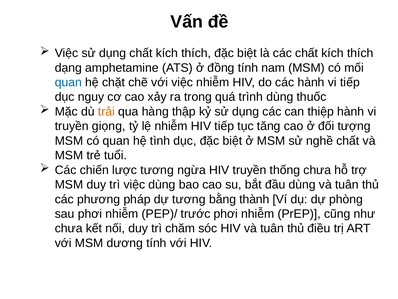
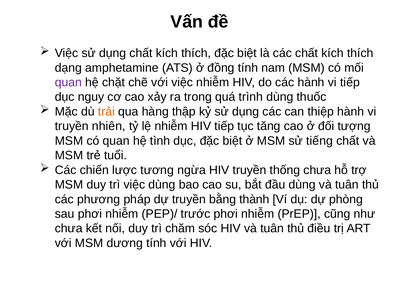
quan at (68, 82) colour: blue -> purple
giọng: giọng -> nhiên
nghề: nghề -> tiếng
dự tương: tương -> truyền
